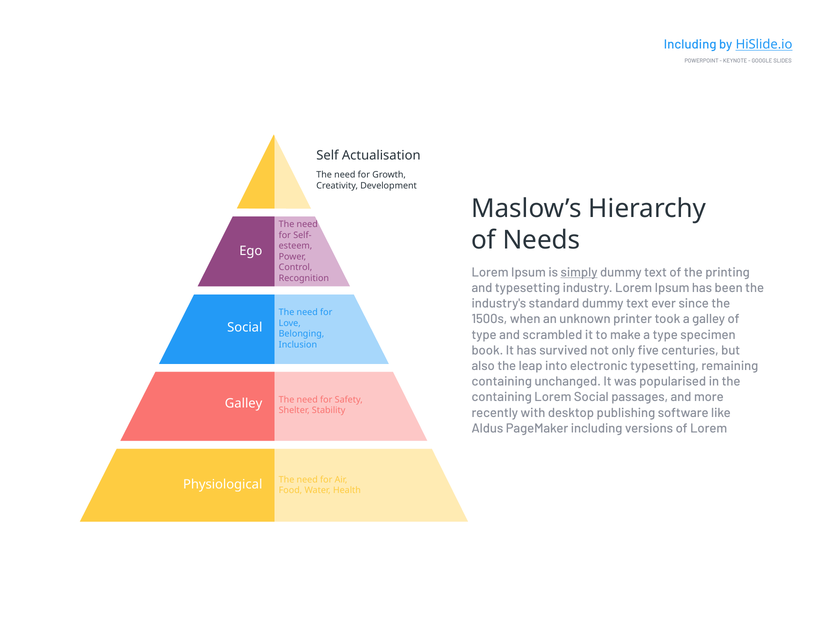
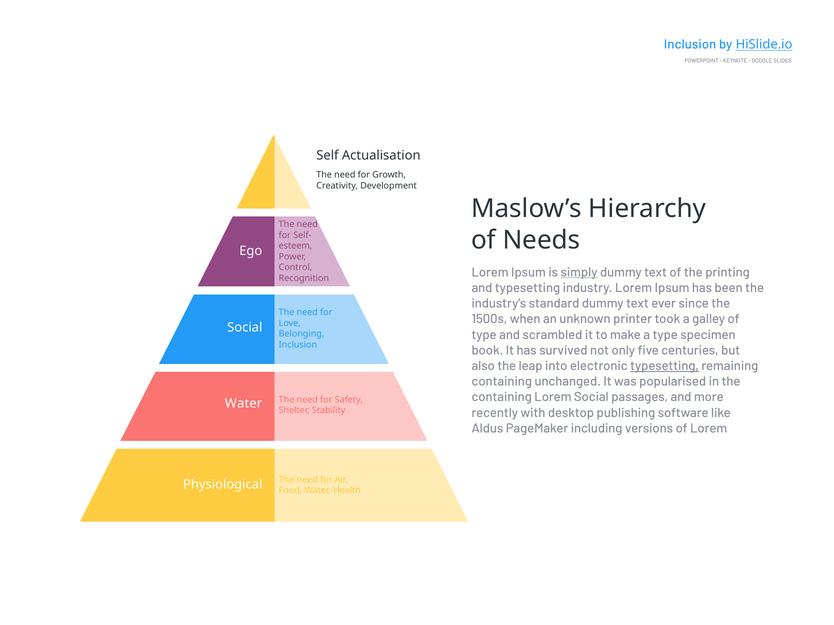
Including at (690, 44): Including -> Inclusion
typesetting at (665, 366) underline: none -> present
Galley at (244, 404): Galley -> Water
